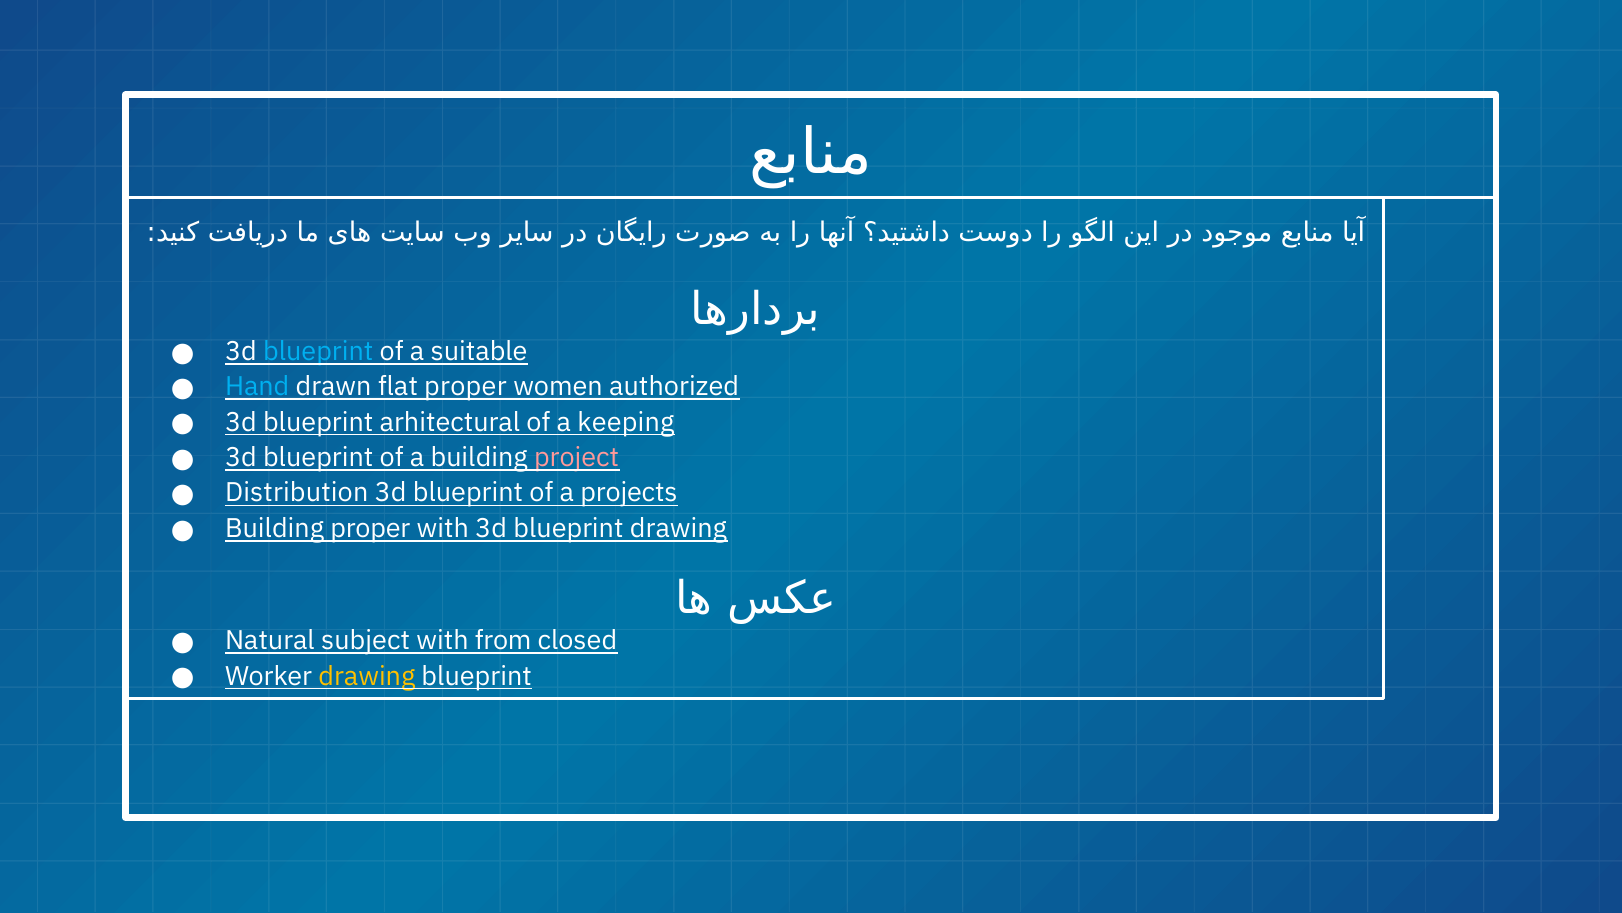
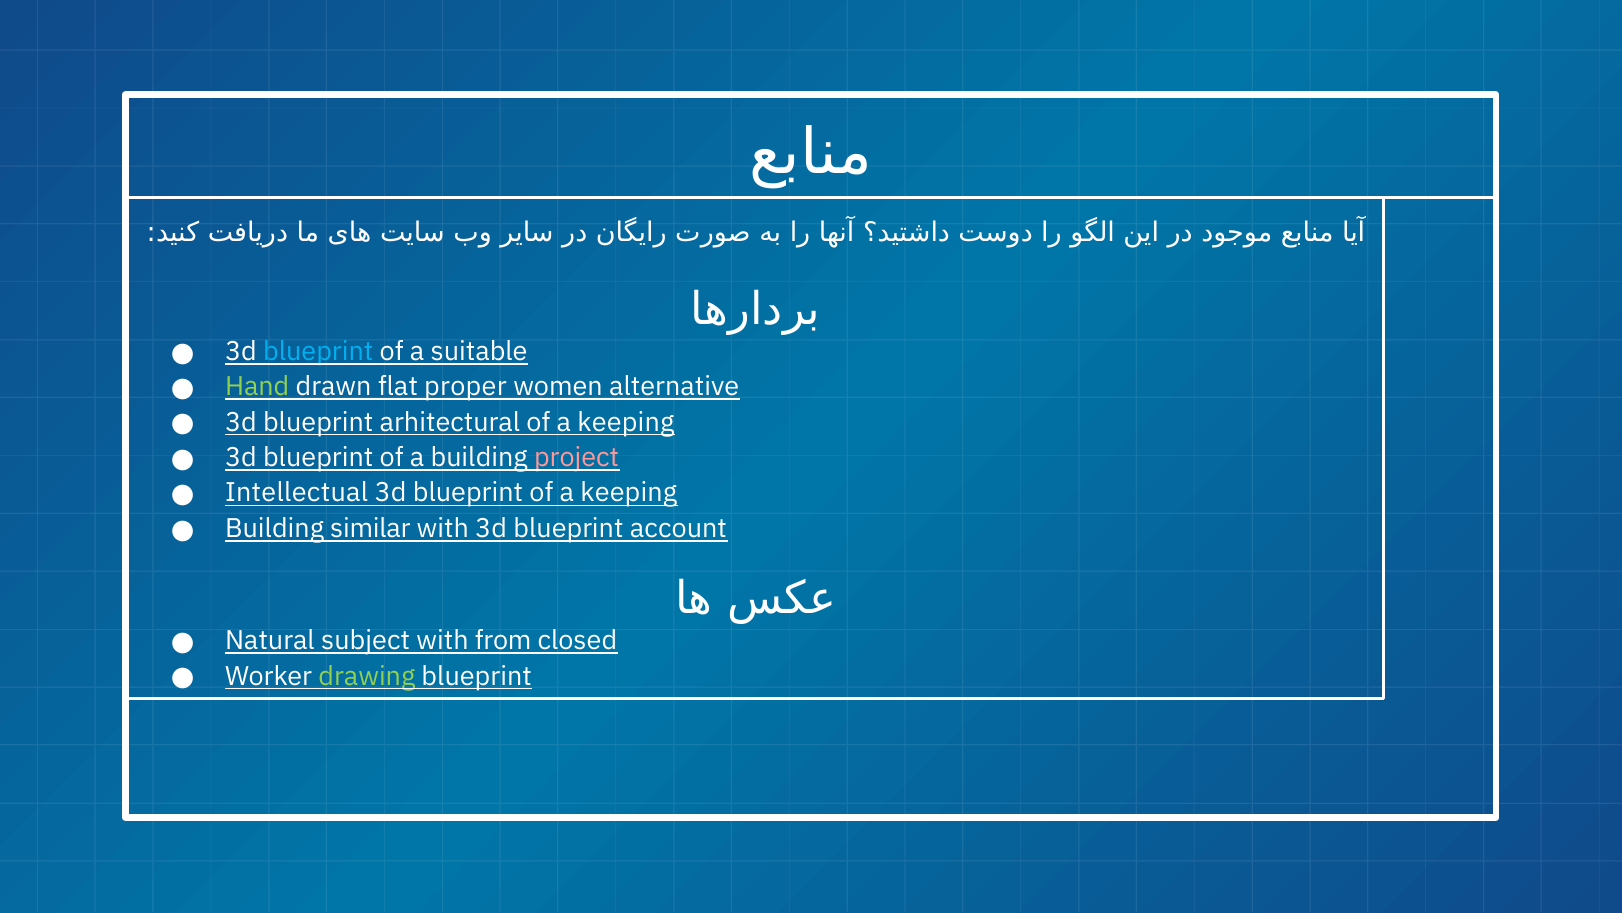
Hand colour: light blue -> light green
authorized: authorized -> alternative
Distribution: Distribution -> Intellectual
blueprint of a projects: projects -> keeping
Building proper: proper -> similar
blueprint drawing: drawing -> account
drawing at (367, 676) colour: yellow -> light green
